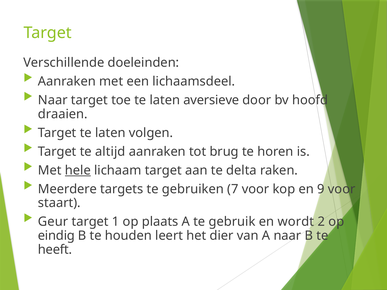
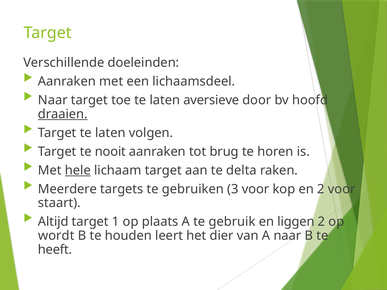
draaien underline: none -> present
altijd: altijd -> nooit
7: 7 -> 3
en 9: 9 -> 2
Geur: Geur -> Altijd
wordt: wordt -> liggen
eindig: eindig -> wordt
